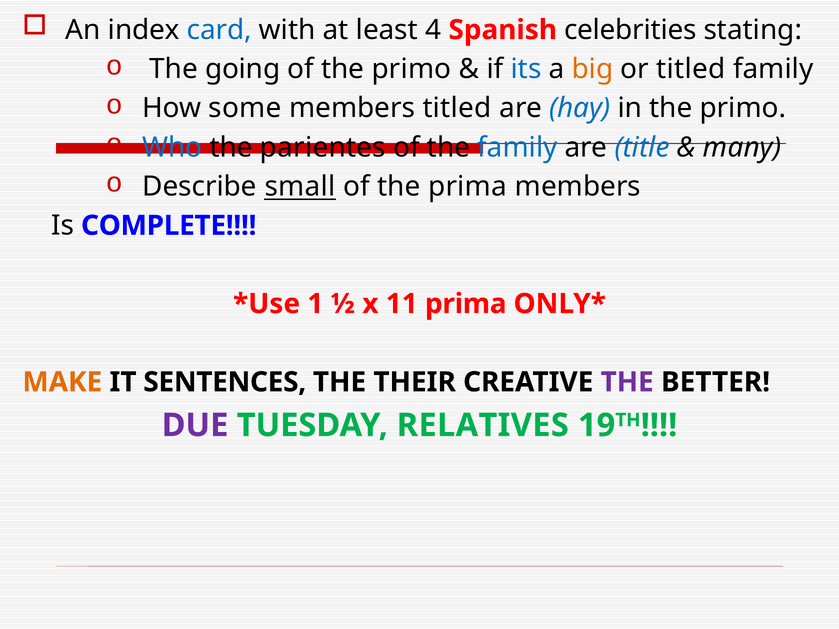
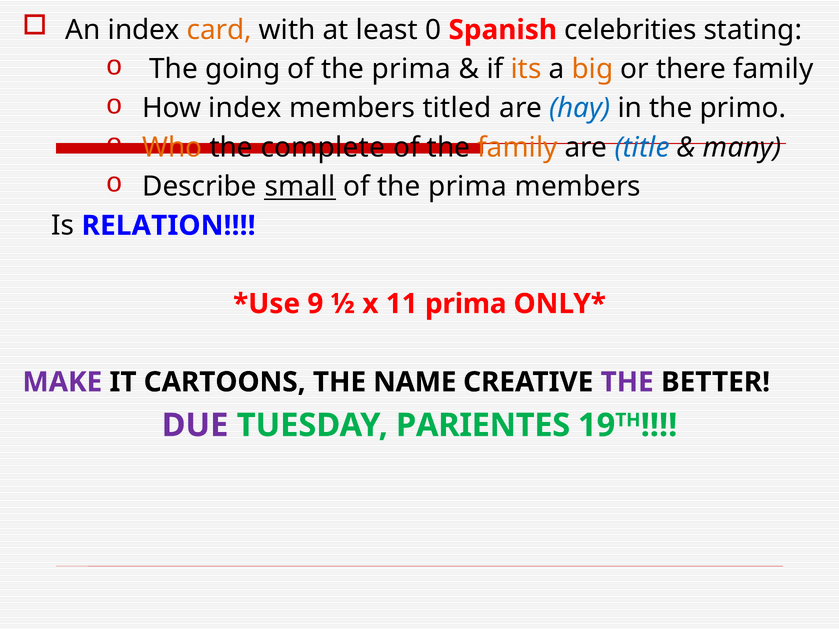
card colour: blue -> orange
4: 4 -> 0
primo at (411, 69): primo -> prima
its colour: blue -> orange
or titled: titled -> there
How some: some -> index
Who colour: blue -> orange
parientes: parientes -> complete
family at (517, 147) colour: blue -> orange
COMPLETE: COMPLETE -> RELATION
1: 1 -> 9
MAKE colour: orange -> purple
SENTENCES: SENTENCES -> CARTOONS
THEIR: THEIR -> NAME
RELATIVES: RELATIVES -> PARIENTES
